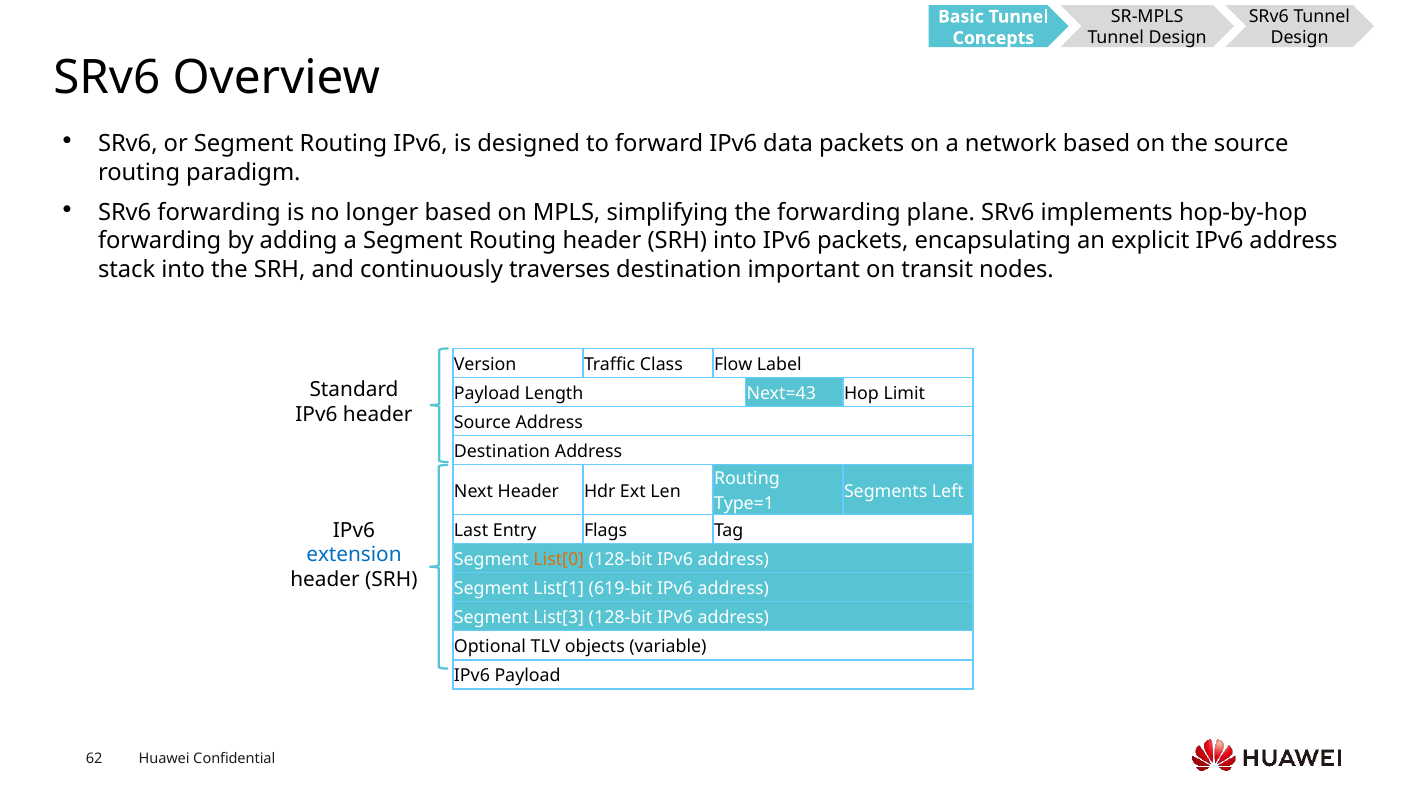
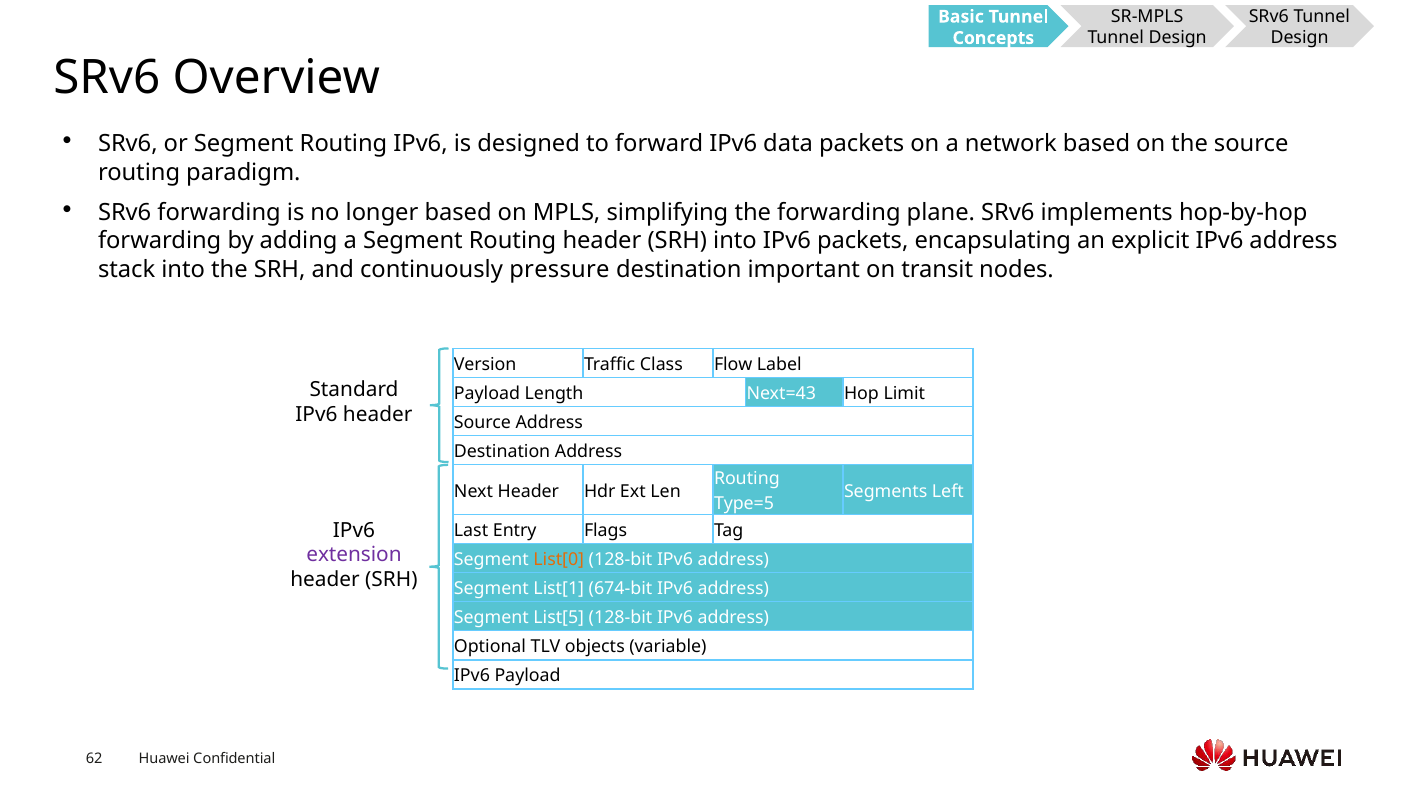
traverses: traverses -> pressure
Type=1: Type=1 -> Type=5
extension colour: blue -> purple
619-bit: 619-bit -> 674-bit
List[3: List[3 -> List[5
